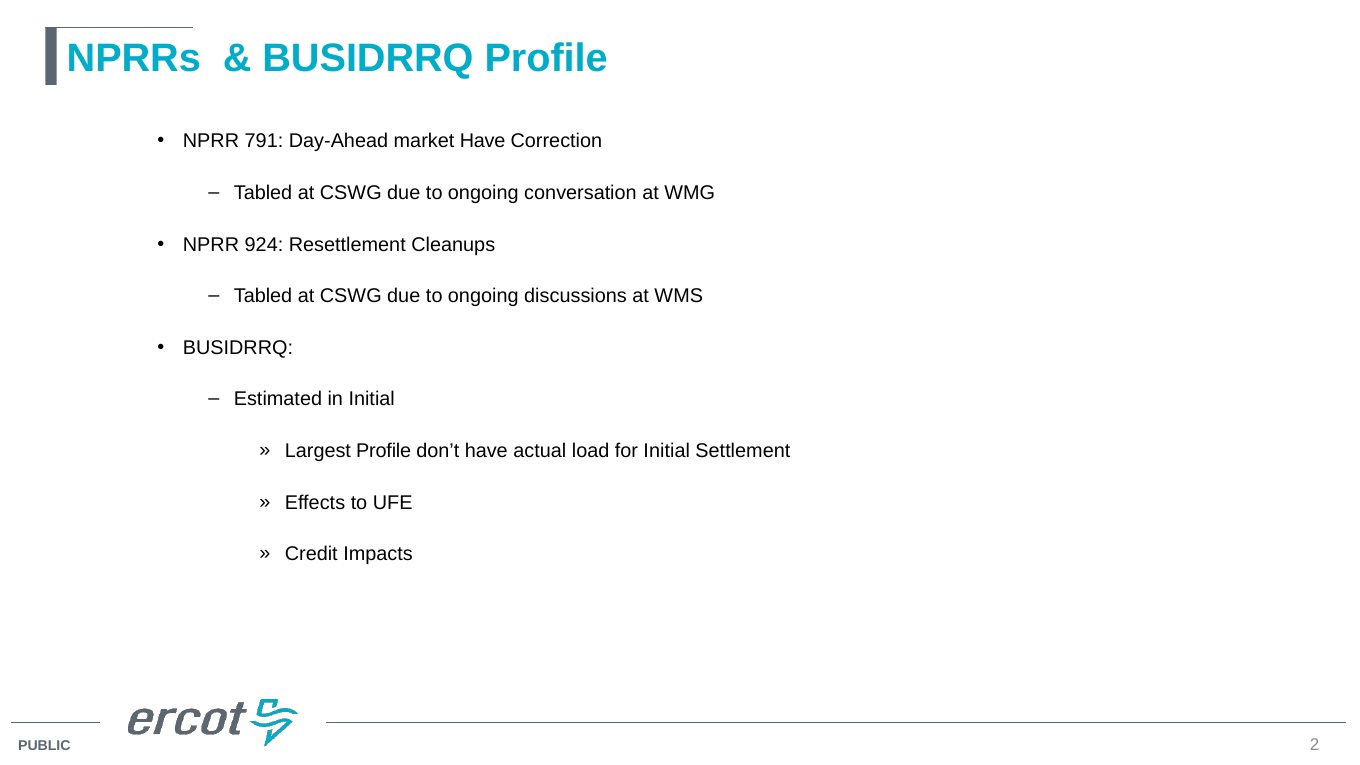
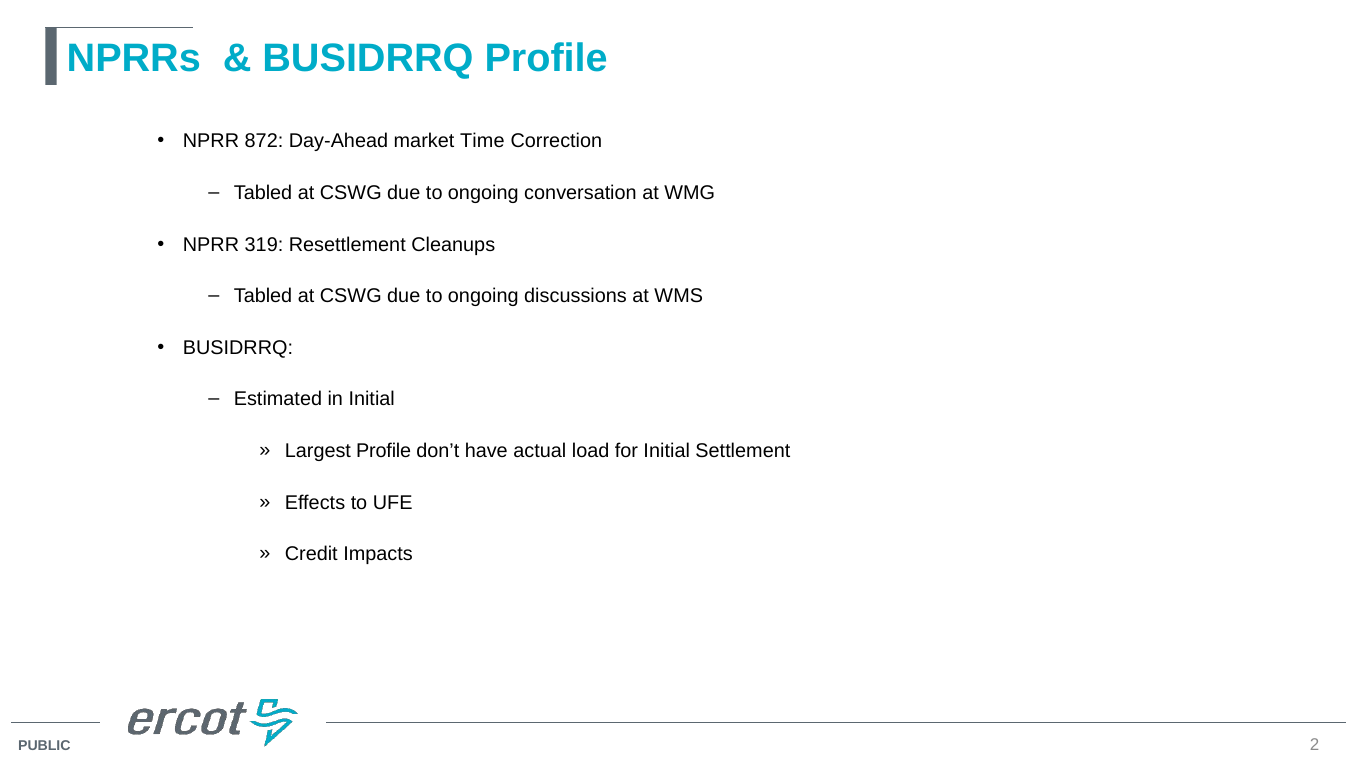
791: 791 -> 872
market Have: Have -> Time
924: 924 -> 319
